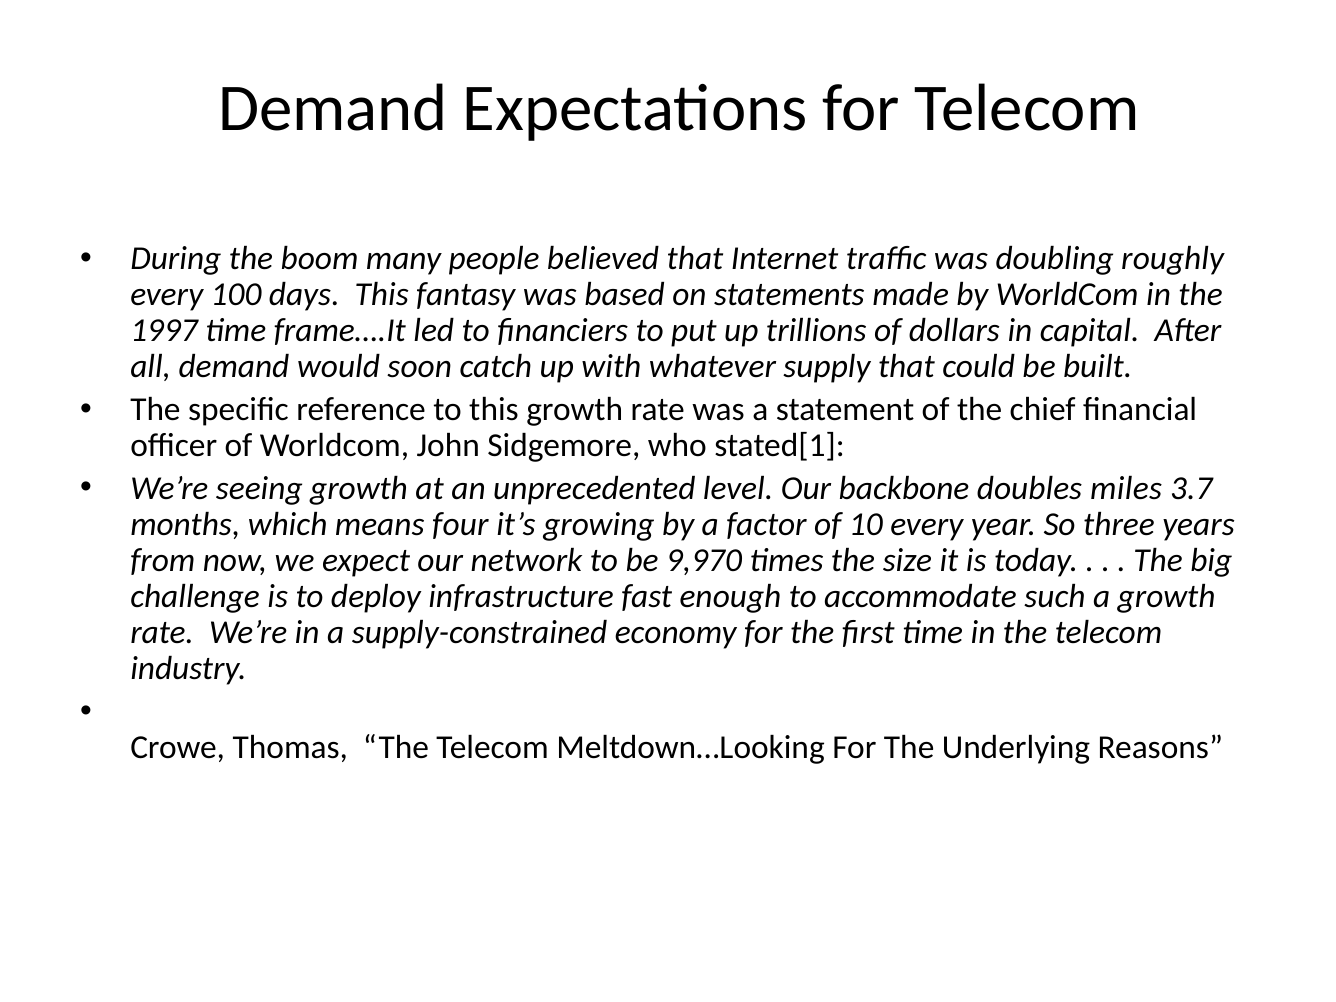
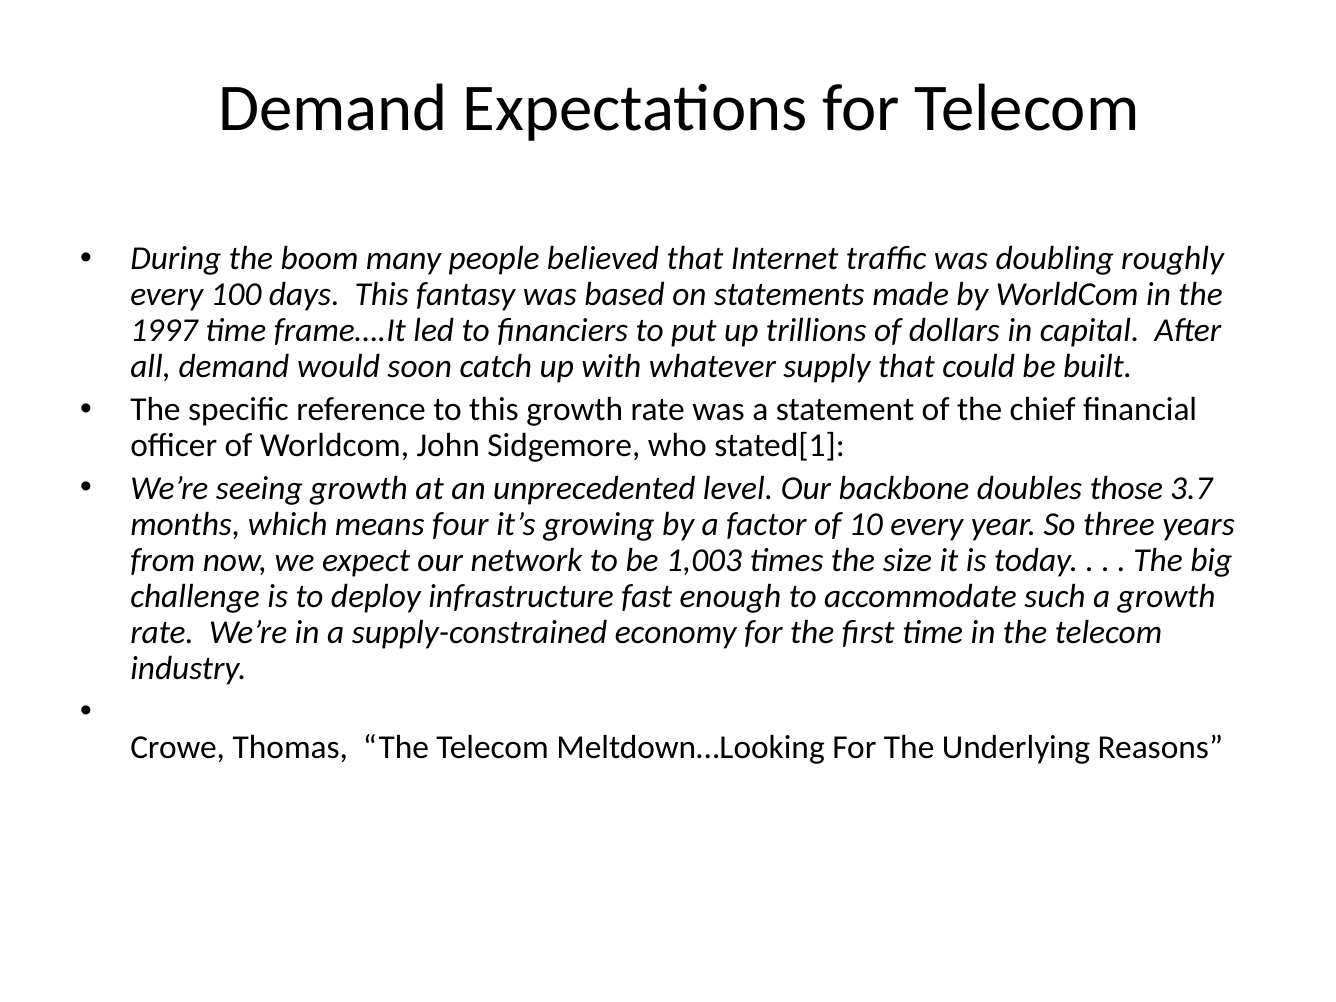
miles: miles -> those
9,970: 9,970 -> 1,003
